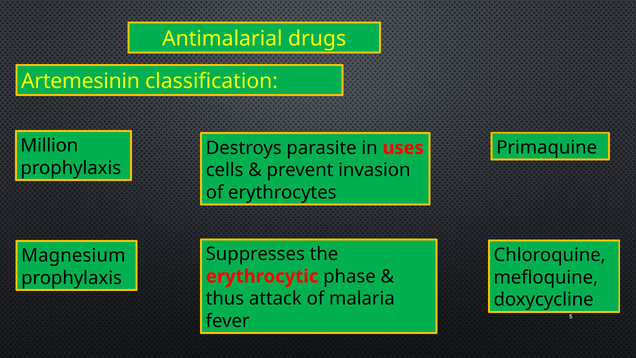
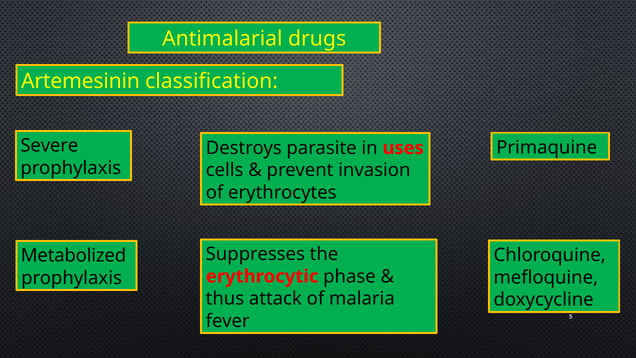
Million: Million -> Severe
Magnesium: Magnesium -> Metabolized
